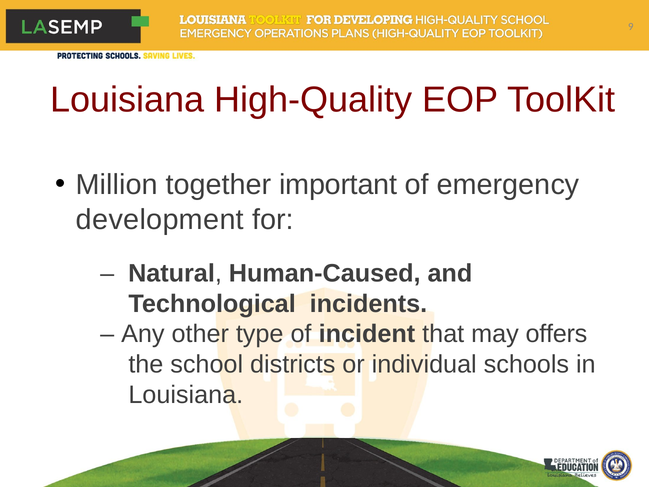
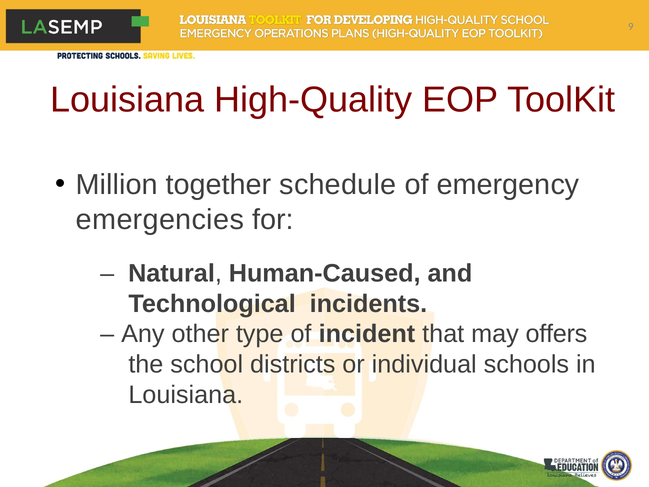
important: important -> schedule
development: development -> emergencies
